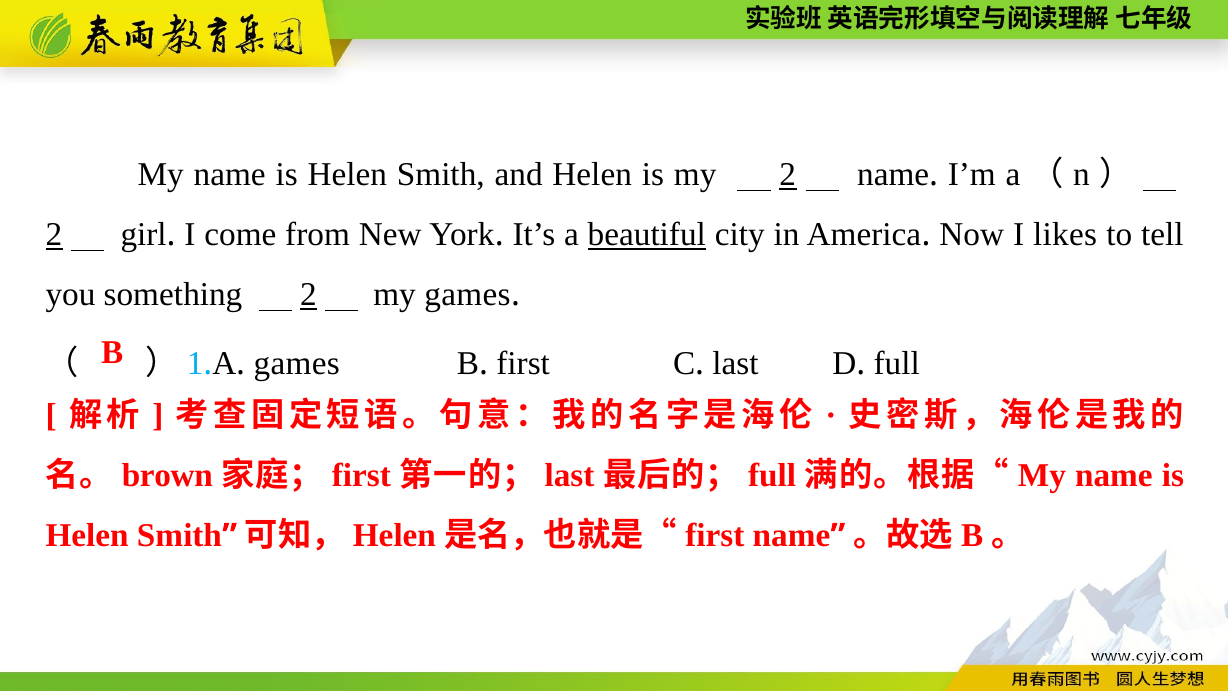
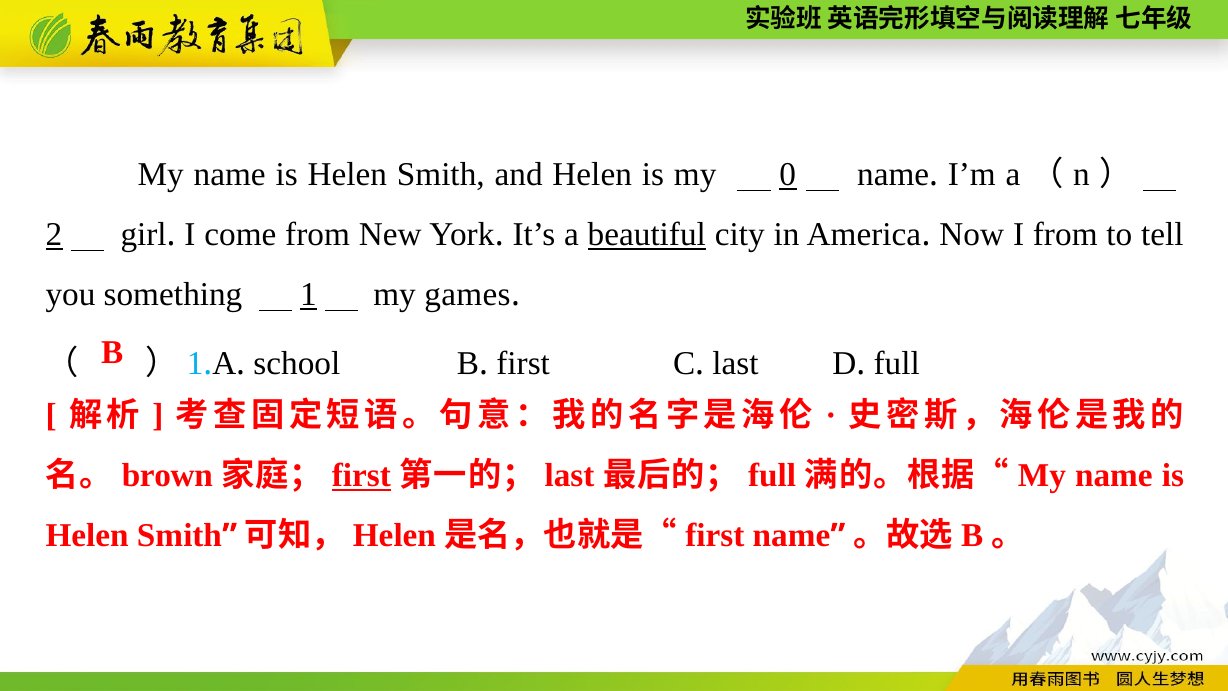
my 2: 2 -> 0
I likes: likes -> from
something 2: 2 -> 1
games at (297, 363): games -> school
first at (361, 476) underline: none -> present
